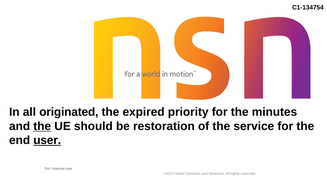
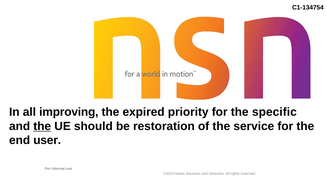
originated: originated -> improving
minutes: minutes -> specific
user underline: present -> none
